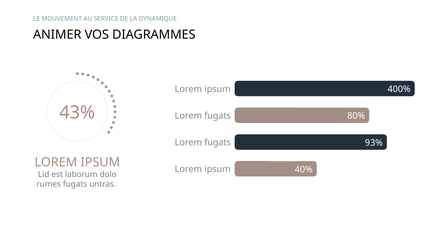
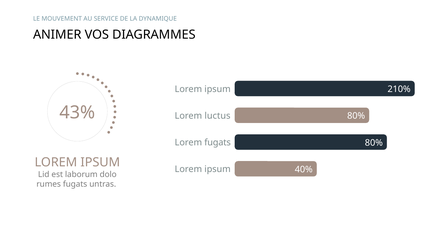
400%: 400% -> 210%
fugats at (218, 116): fugats -> luctus
93% at (374, 143): 93% -> 80%
